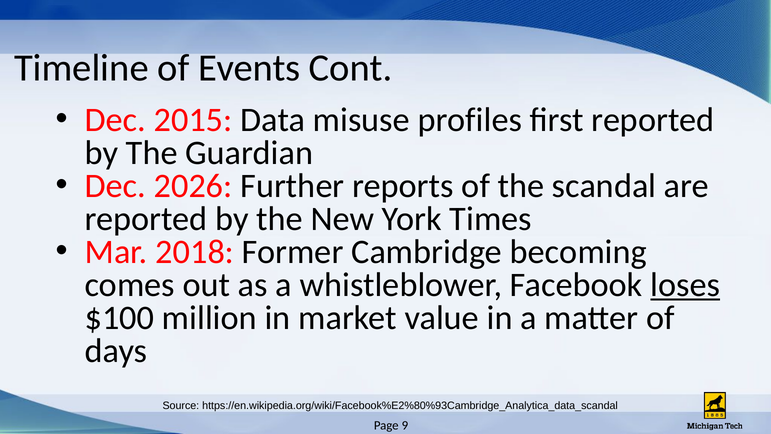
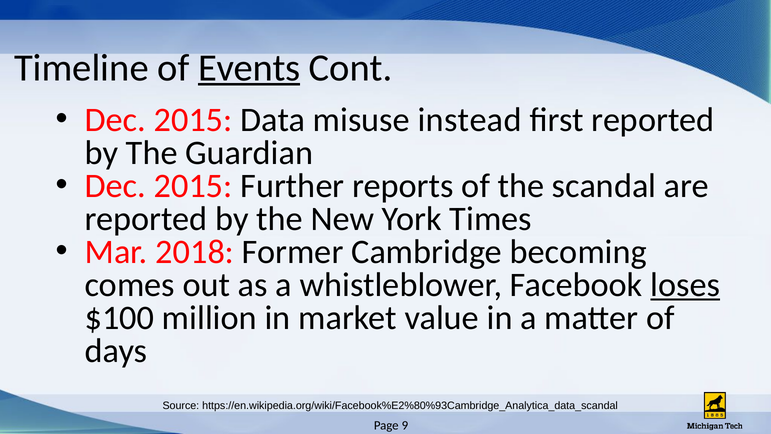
Events underline: none -> present
profiles: profiles -> instead
2026 at (193, 186): 2026 -> 2015
